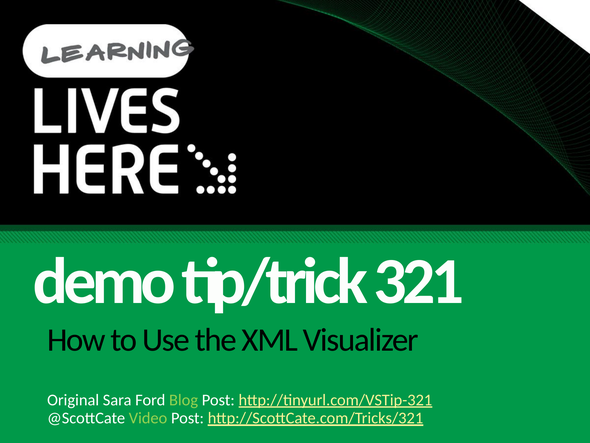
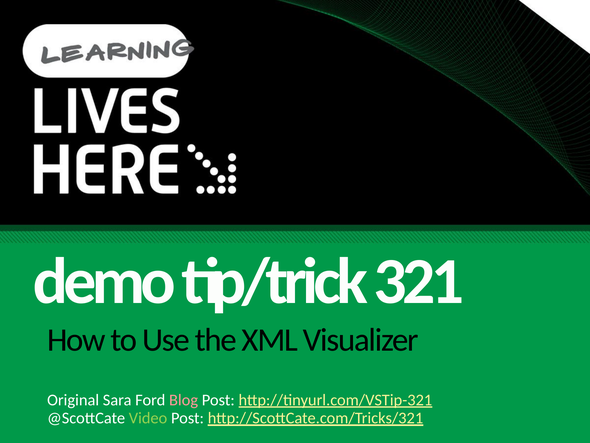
Blog colour: light green -> pink
